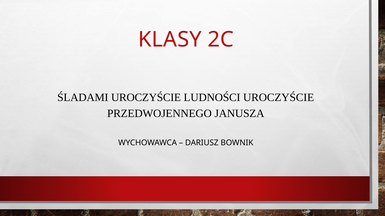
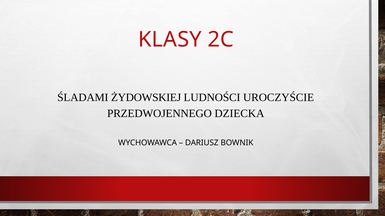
ŚLADAMI UROCZYŚCIE: UROCZYŚCIE -> ŻYDOWSKIEJ
JANUSZA: JANUSZA -> DZIECKA
